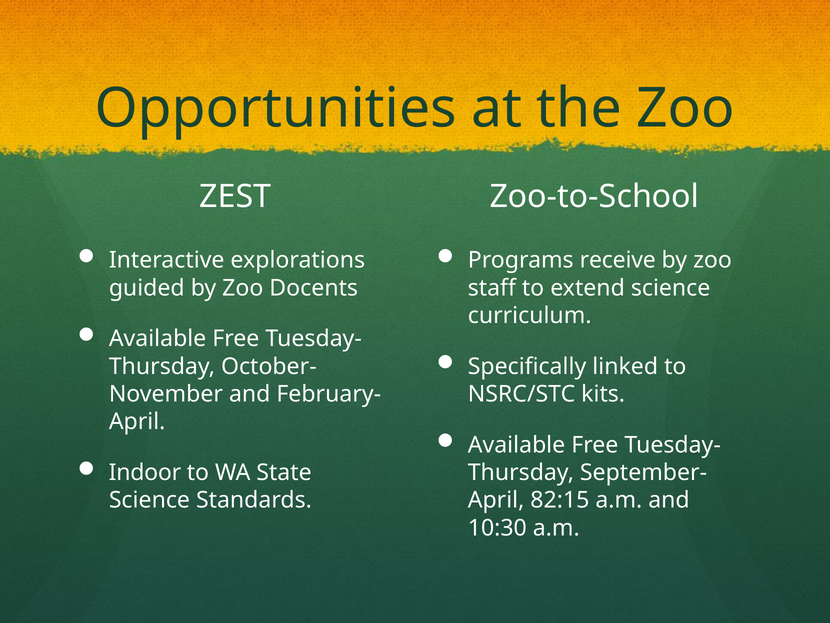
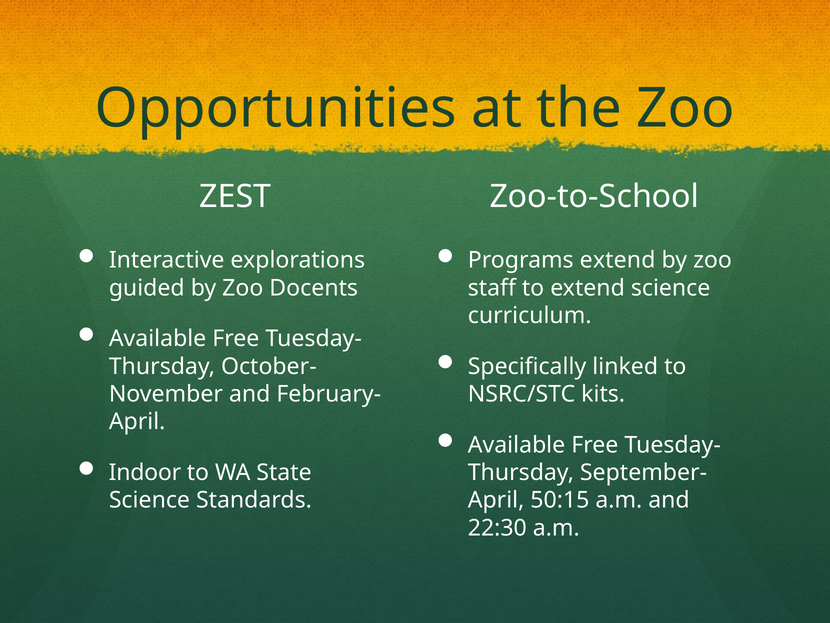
Programs receive: receive -> extend
82:15: 82:15 -> 50:15
10:30: 10:30 -> 22:30
